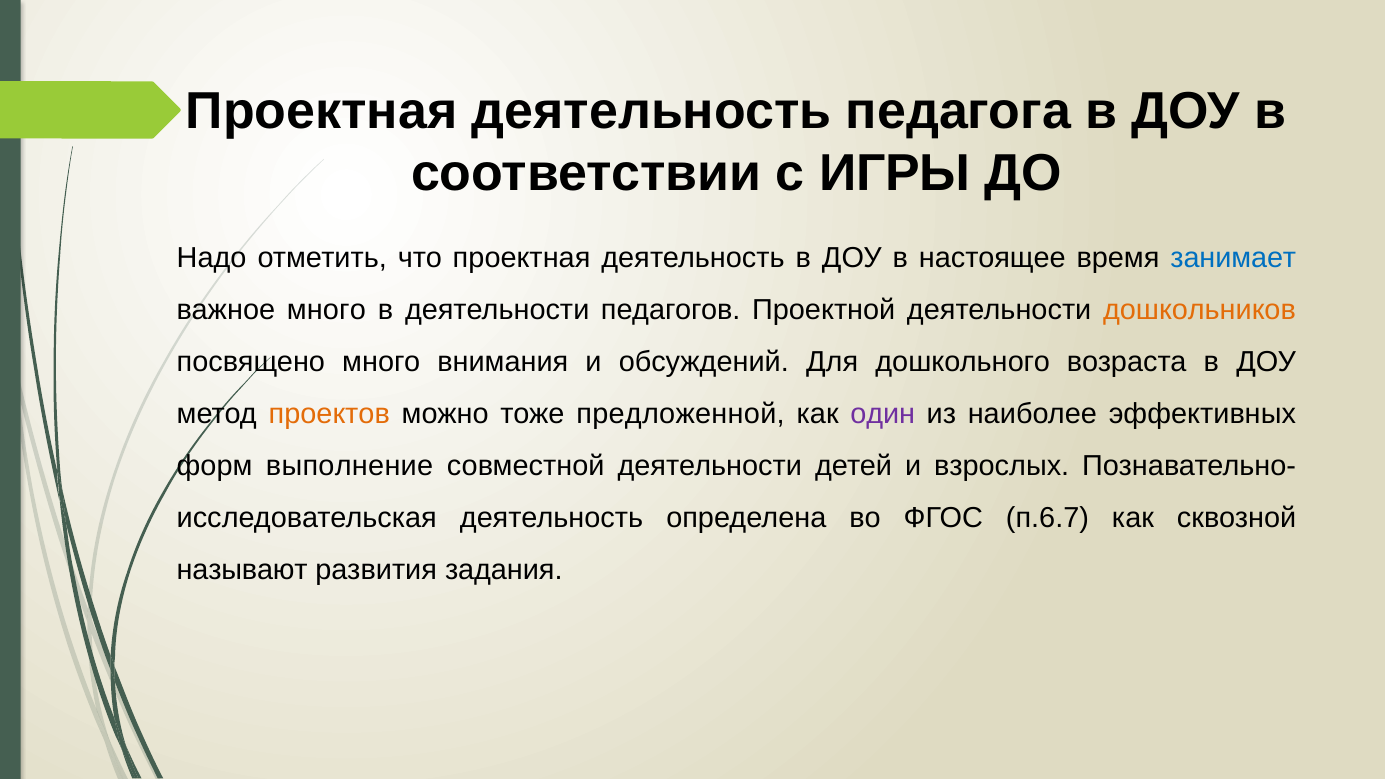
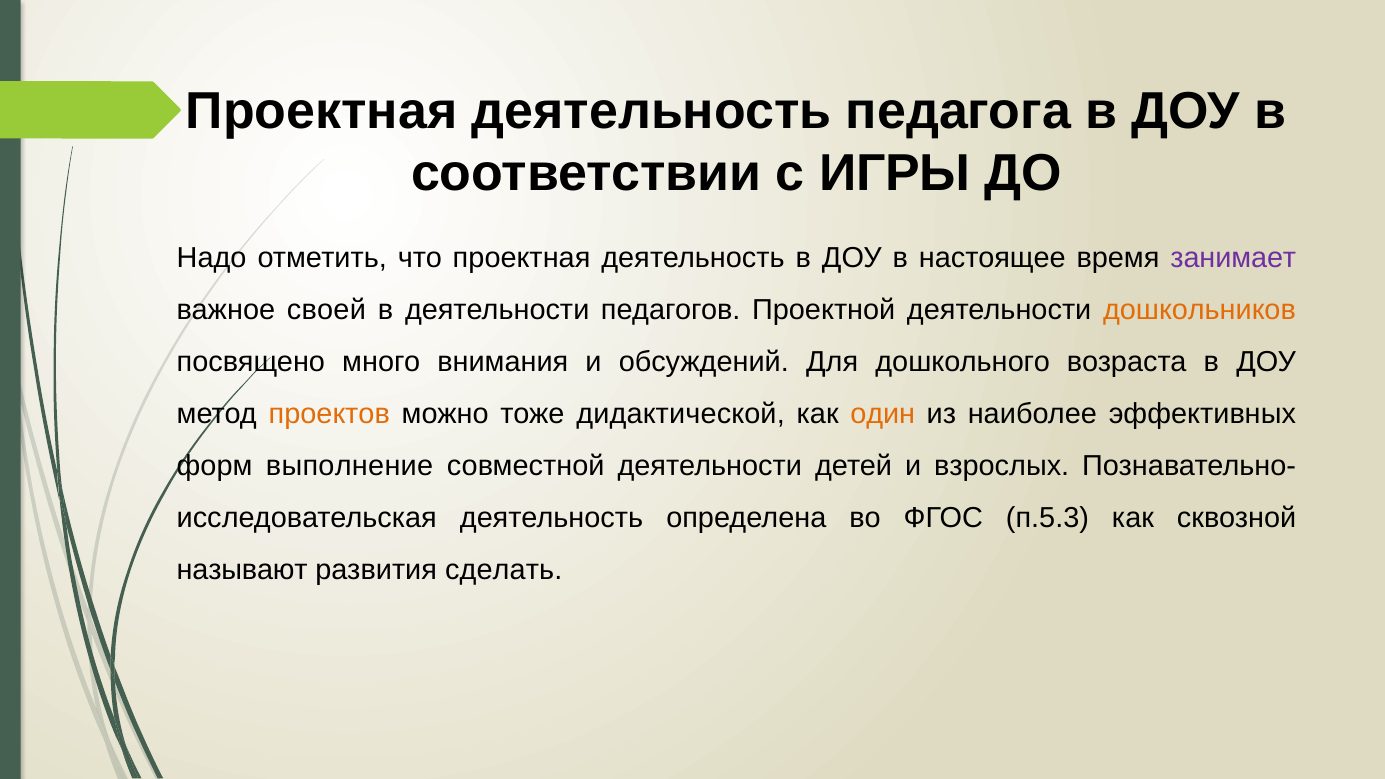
занимает colour: blue -> purple
важное много: много -> своей
предложенной: предложенной -> дидактической
один colour: purple -> orange
п.6.7: п.6.7 -> п.5.3
задания: задания -> сделать
